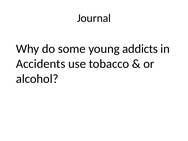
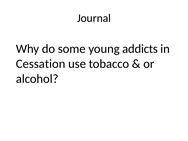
Accidents: Accidents -> Cessation
